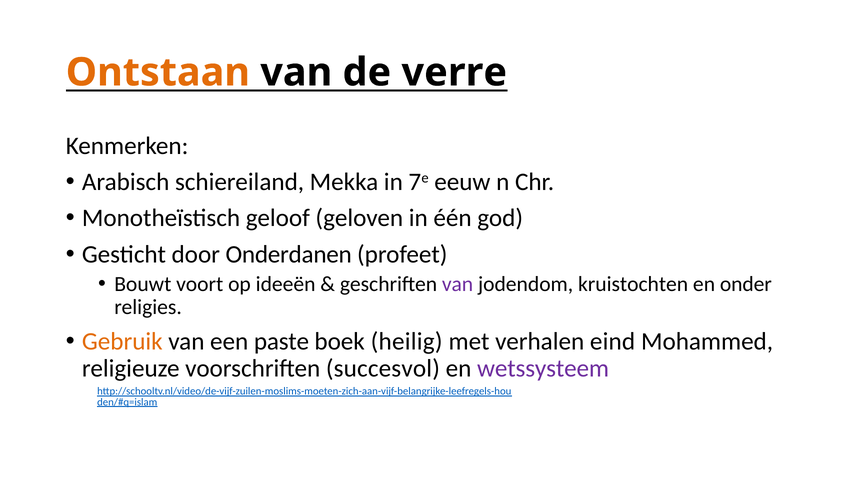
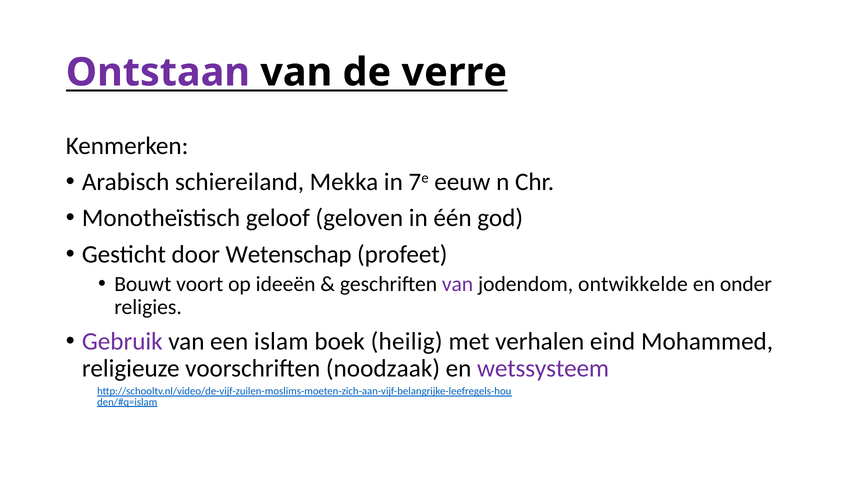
Ontstaan colour: orange -> purple
Onderdanen: Onderdanen -> Wetenschap
kruistochten: kruistochten -> ontwikkelde
Gebruik colour: orange -> purple
paste: paste -> islam
succesvol: succesvol -> noodzaak
